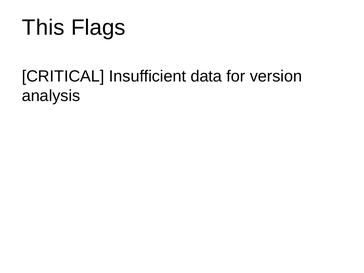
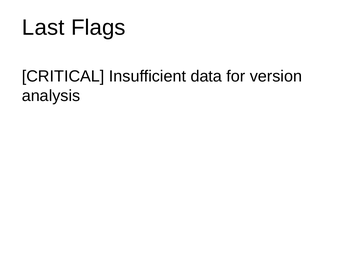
This: This -> Last
